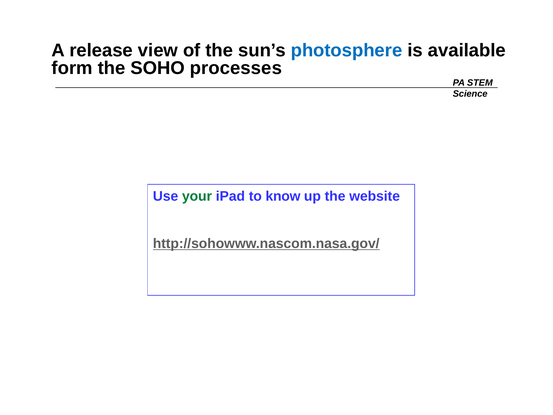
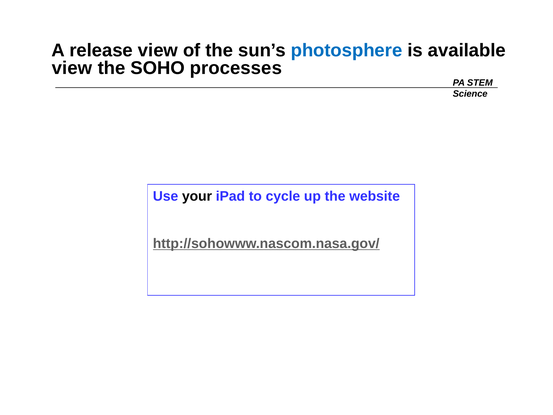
form at (72, 68): form -> view
your colour: green -> black
know: know -> cycle
